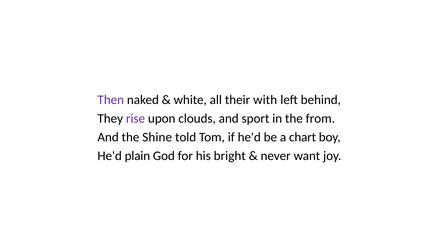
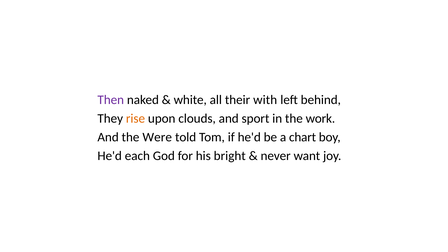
rise colour: purple -> orange
from: from -> work
Shine: Shine -> Were
plain: plain -> each
